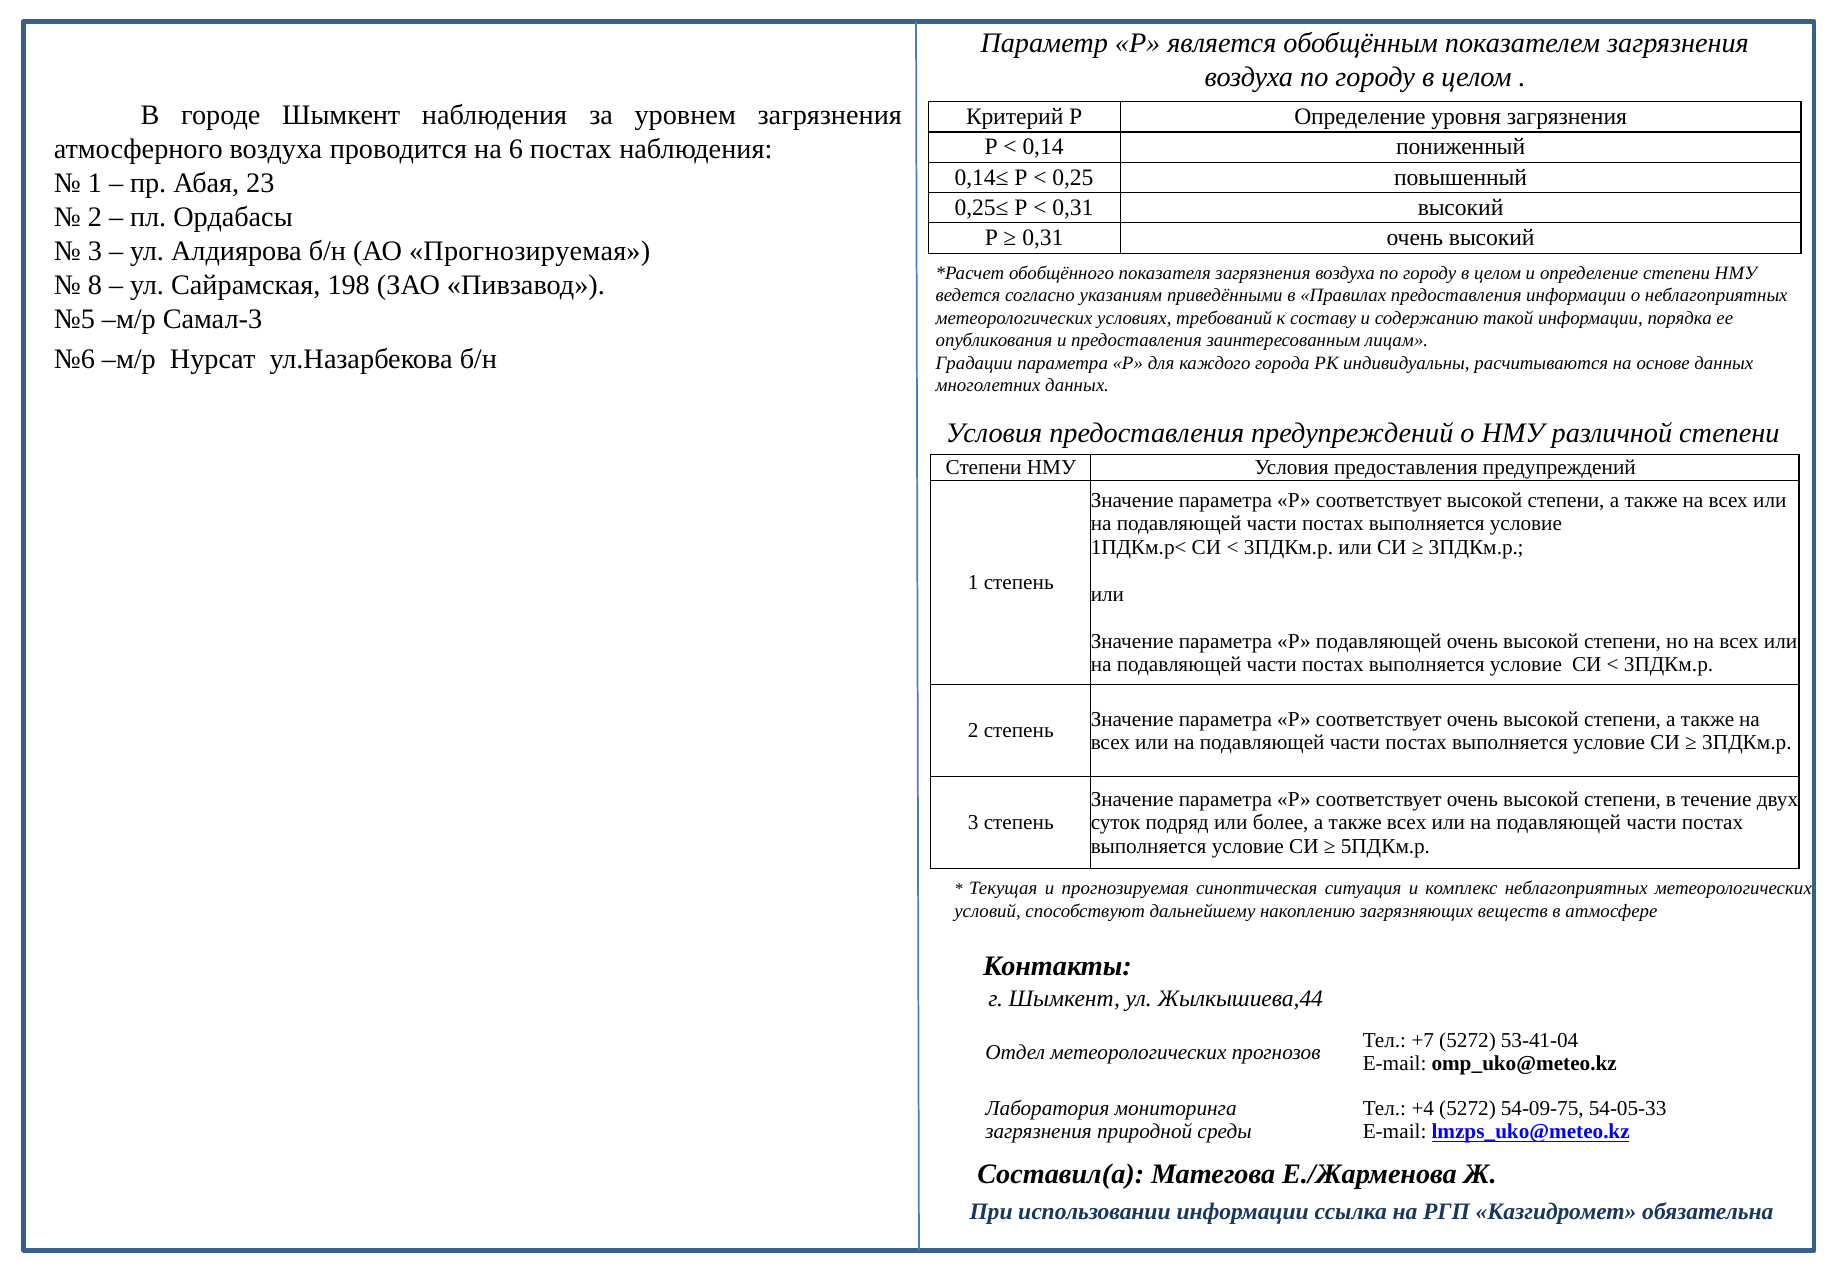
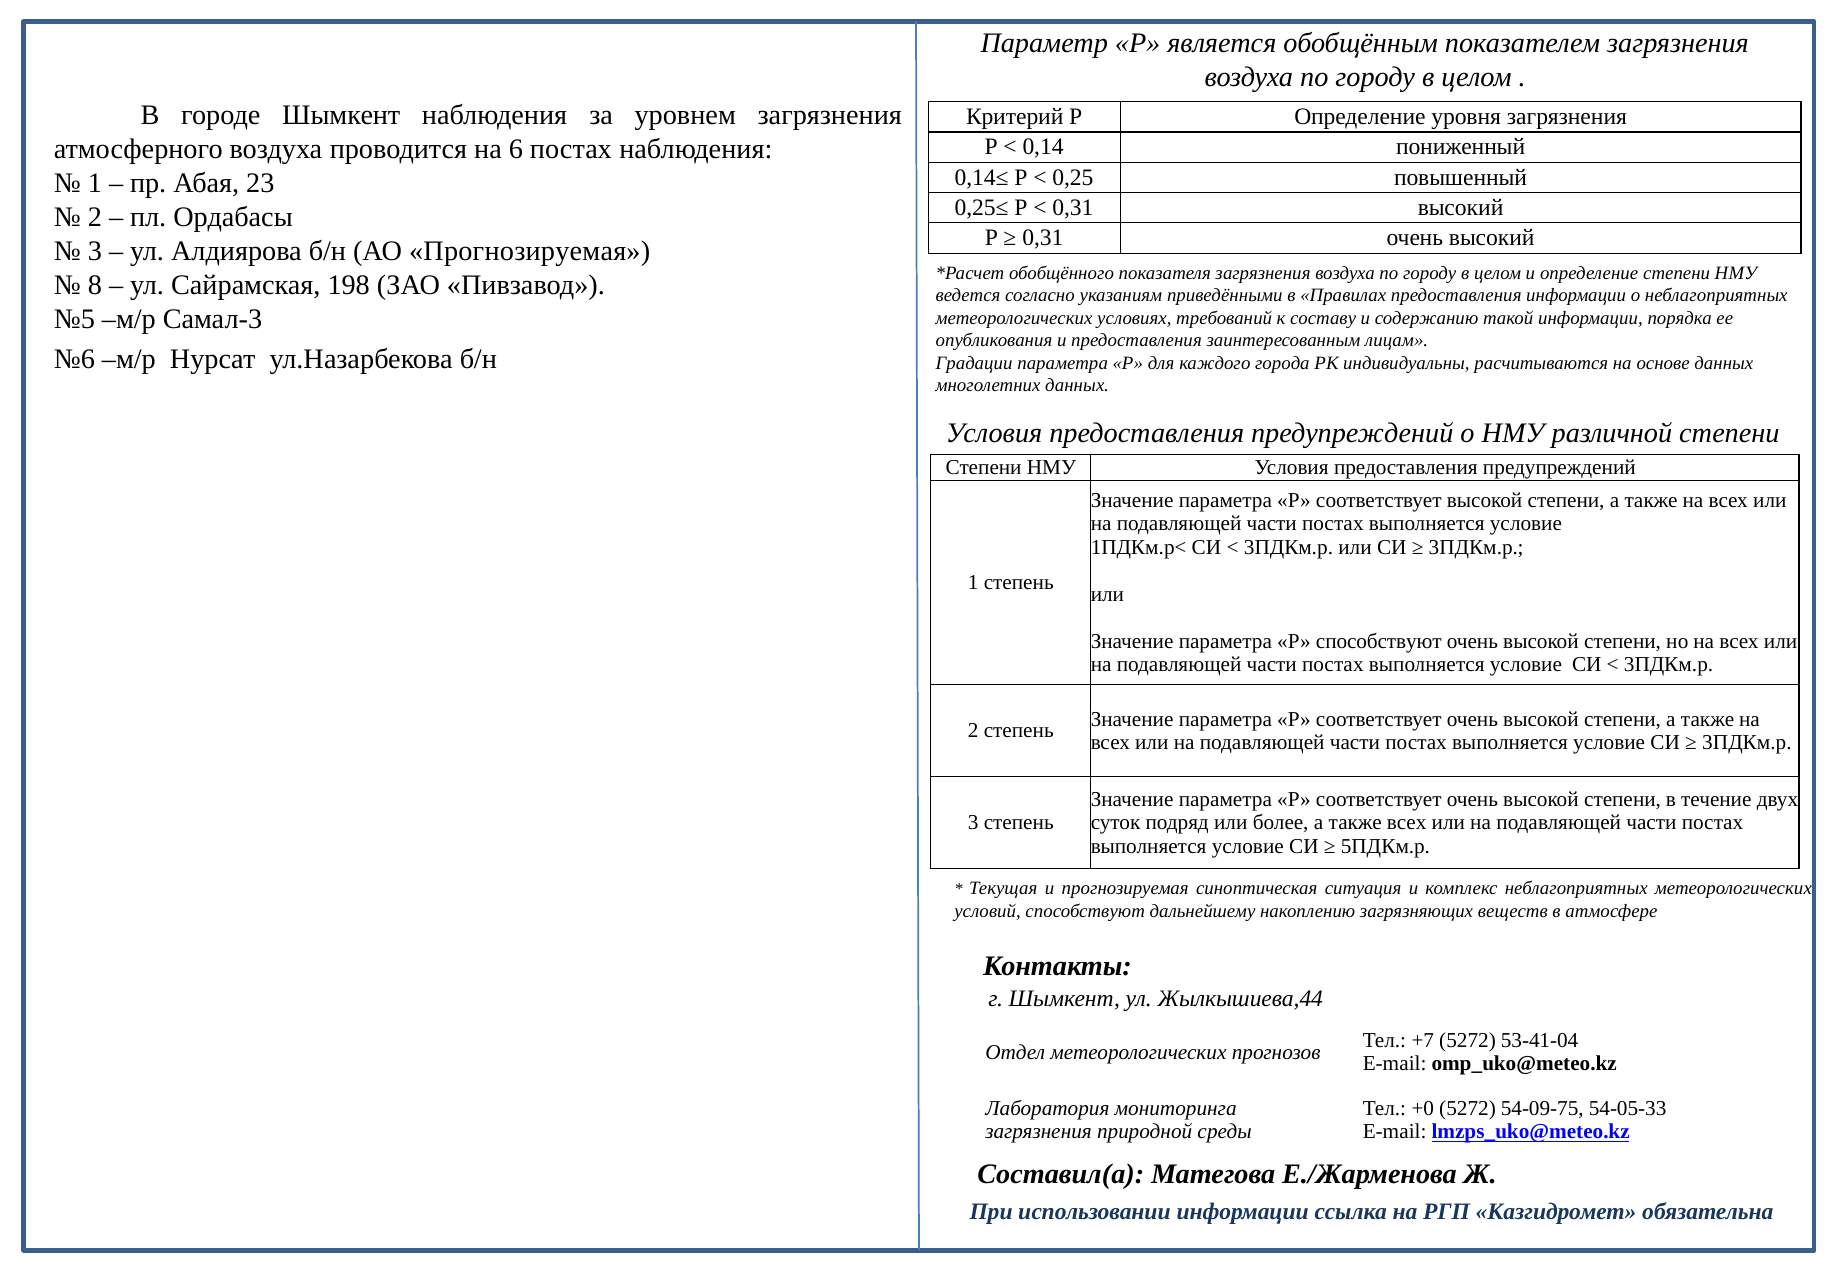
Р подавляющей: подавляющей -> способствуют
+4: +4 -> +0
